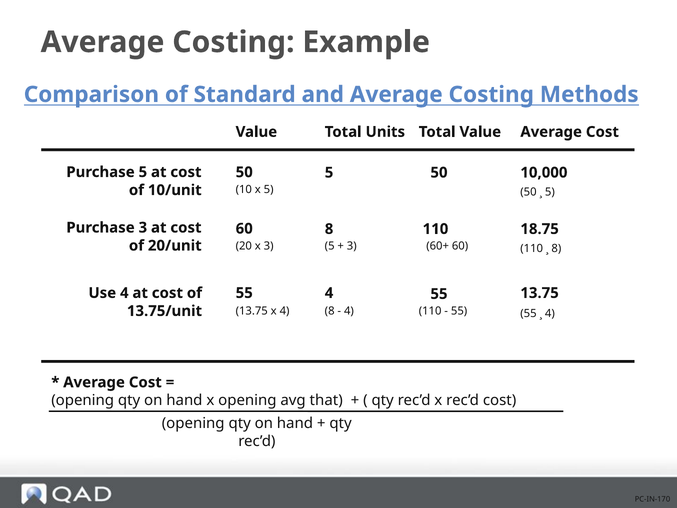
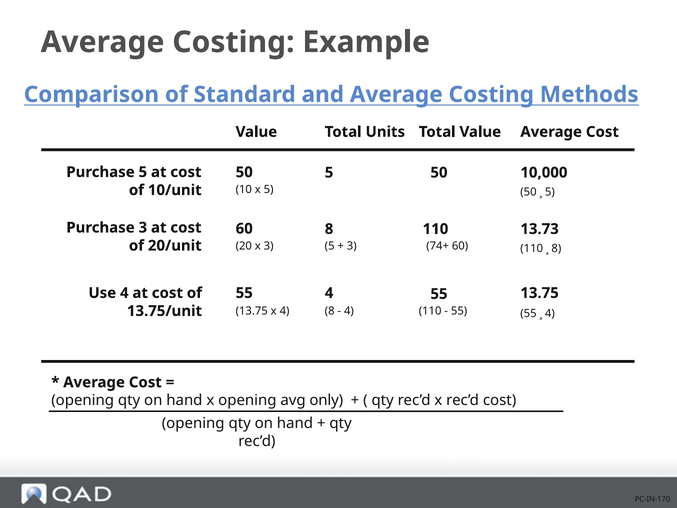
18.75: 18.75 -> 13.73
60+: 60+ -> 74+
that: that -> only
